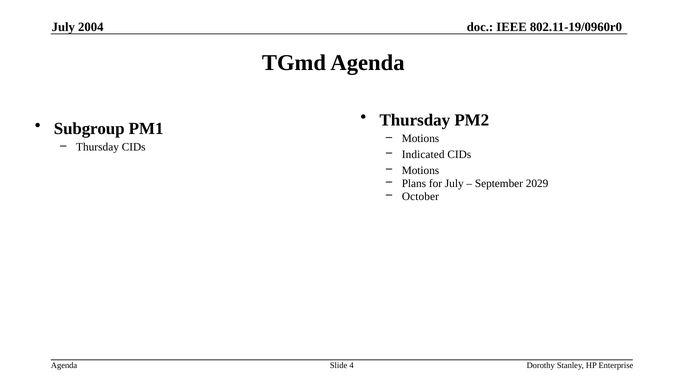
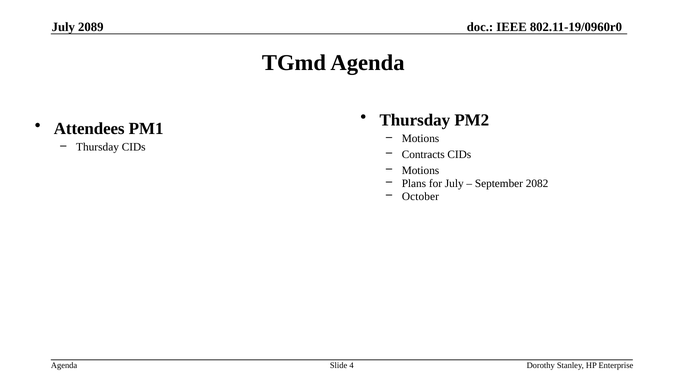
2004: 2004 -> 2089
Subgroup: Subgroup -> Attendees
Indicated: Indicated -> Contracts
2029: 2029 -> 2082
